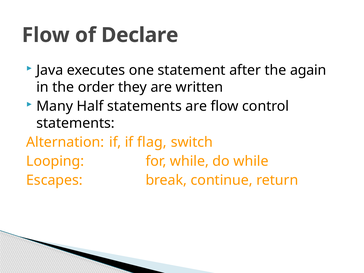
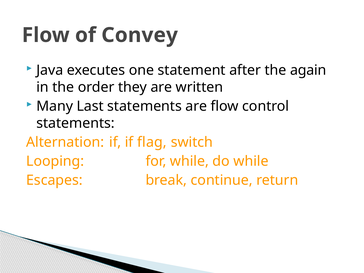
Declare: Declare -> Convey
Half: Half -> Last
